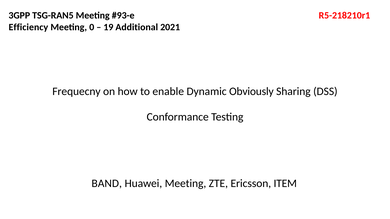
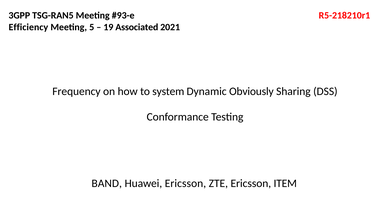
0: 0 -> 5
Additional: Additional -> Associated
Frequecny: Frequecny -> Frequency
enable: enable -> system
Huawei Meeting: Meeting -> Ericsson
